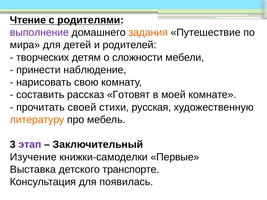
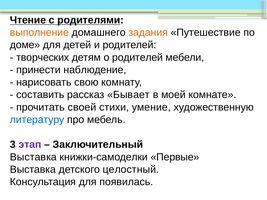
выполнение colour: purple -> orange
мира: мира -> доме
о сложности: сложности -> родителей
Готовят: Готовят -> Бывает
русская: русская -> умение
литературу colour: orange -> blue
Изучение at (33, 157): Изучение -> Выставка
транспорте: транспорте -> целостный
